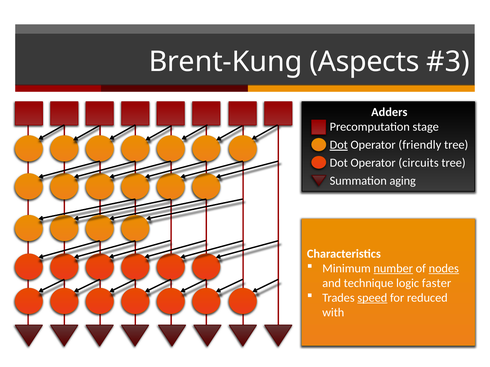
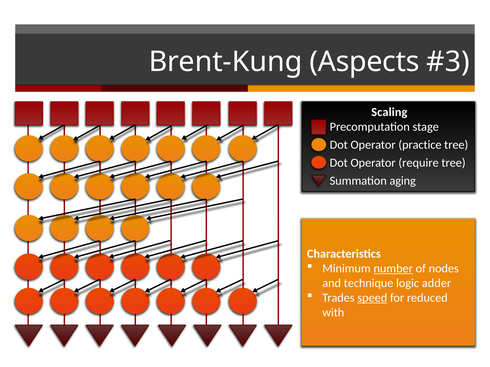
Adders: Adders -> Scaling
Dot at (339, 145) underline: present -> none
friendly: friendly -> practice
circuits: circuits -> require
nodes underline: present -> none
faster: faster -> adder
